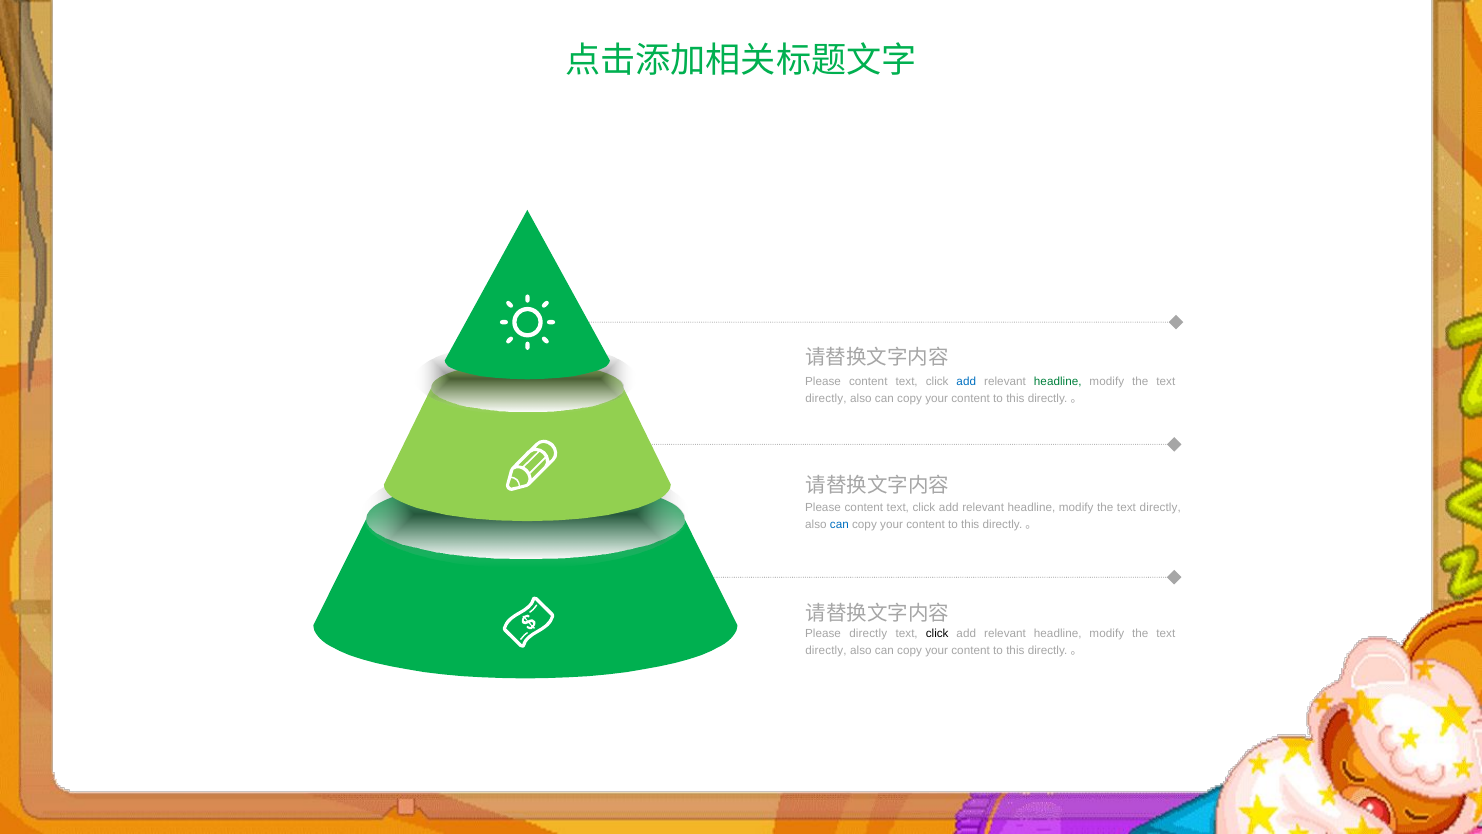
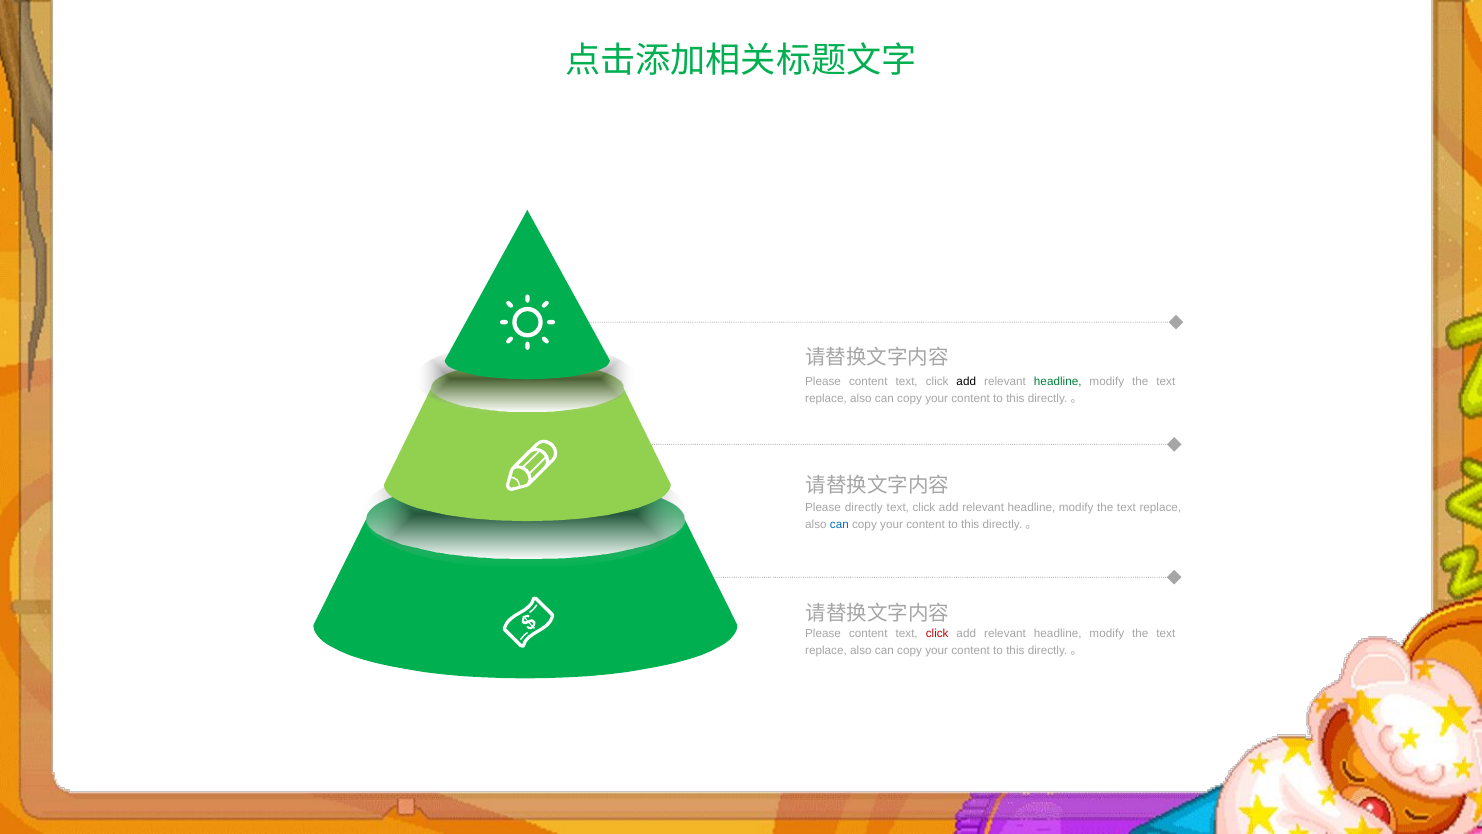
add at (966, 381) colour: blue -> black
directly at (826, 398): directly -> replace
content at (864, 507): content -> directly
directly at (1160, 507): directly -> replace
directly at (868, 634): directly -> content
click at (937, 634) colour: black -> red
directly at (826, 650): directly -> replace
